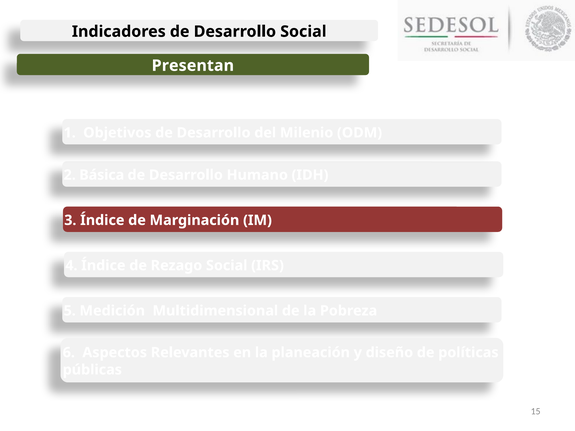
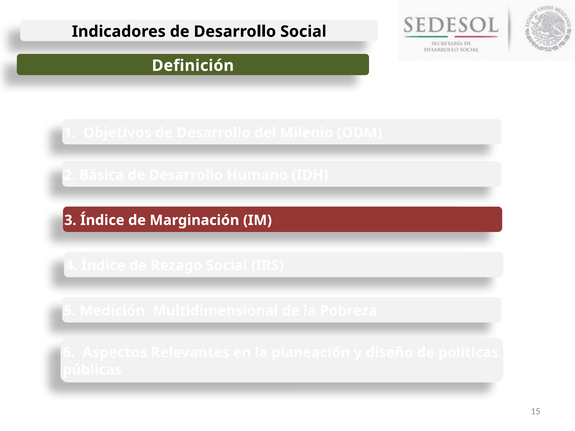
Presentan: Presentan -> Definición
